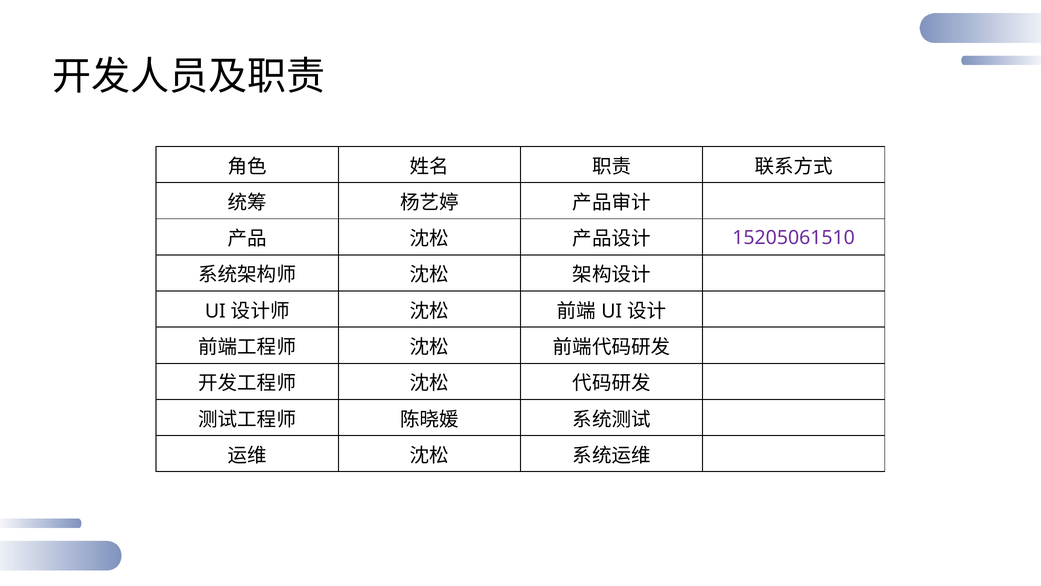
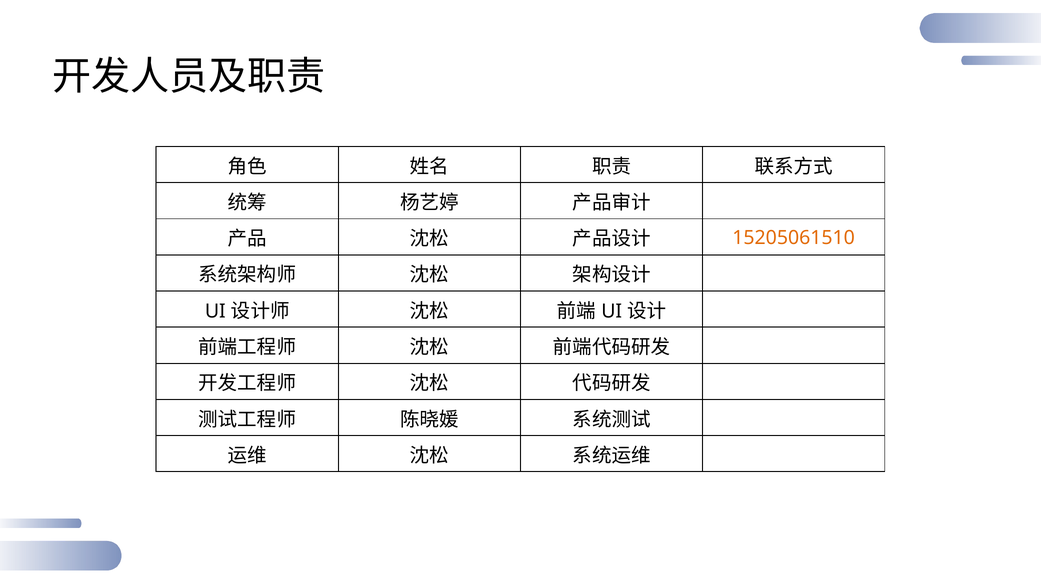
15205061510 colour: purple -> orange
